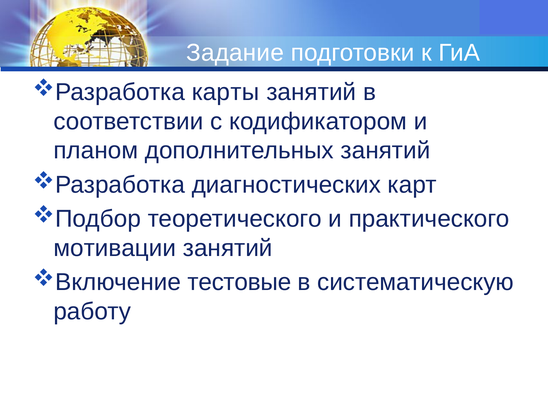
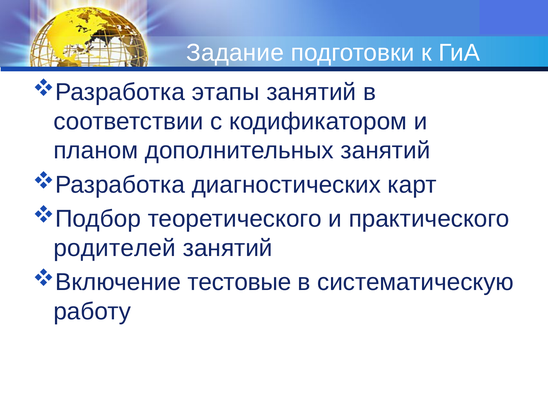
карты: карты -> этапы
мотивации: мотивации -> родителей
